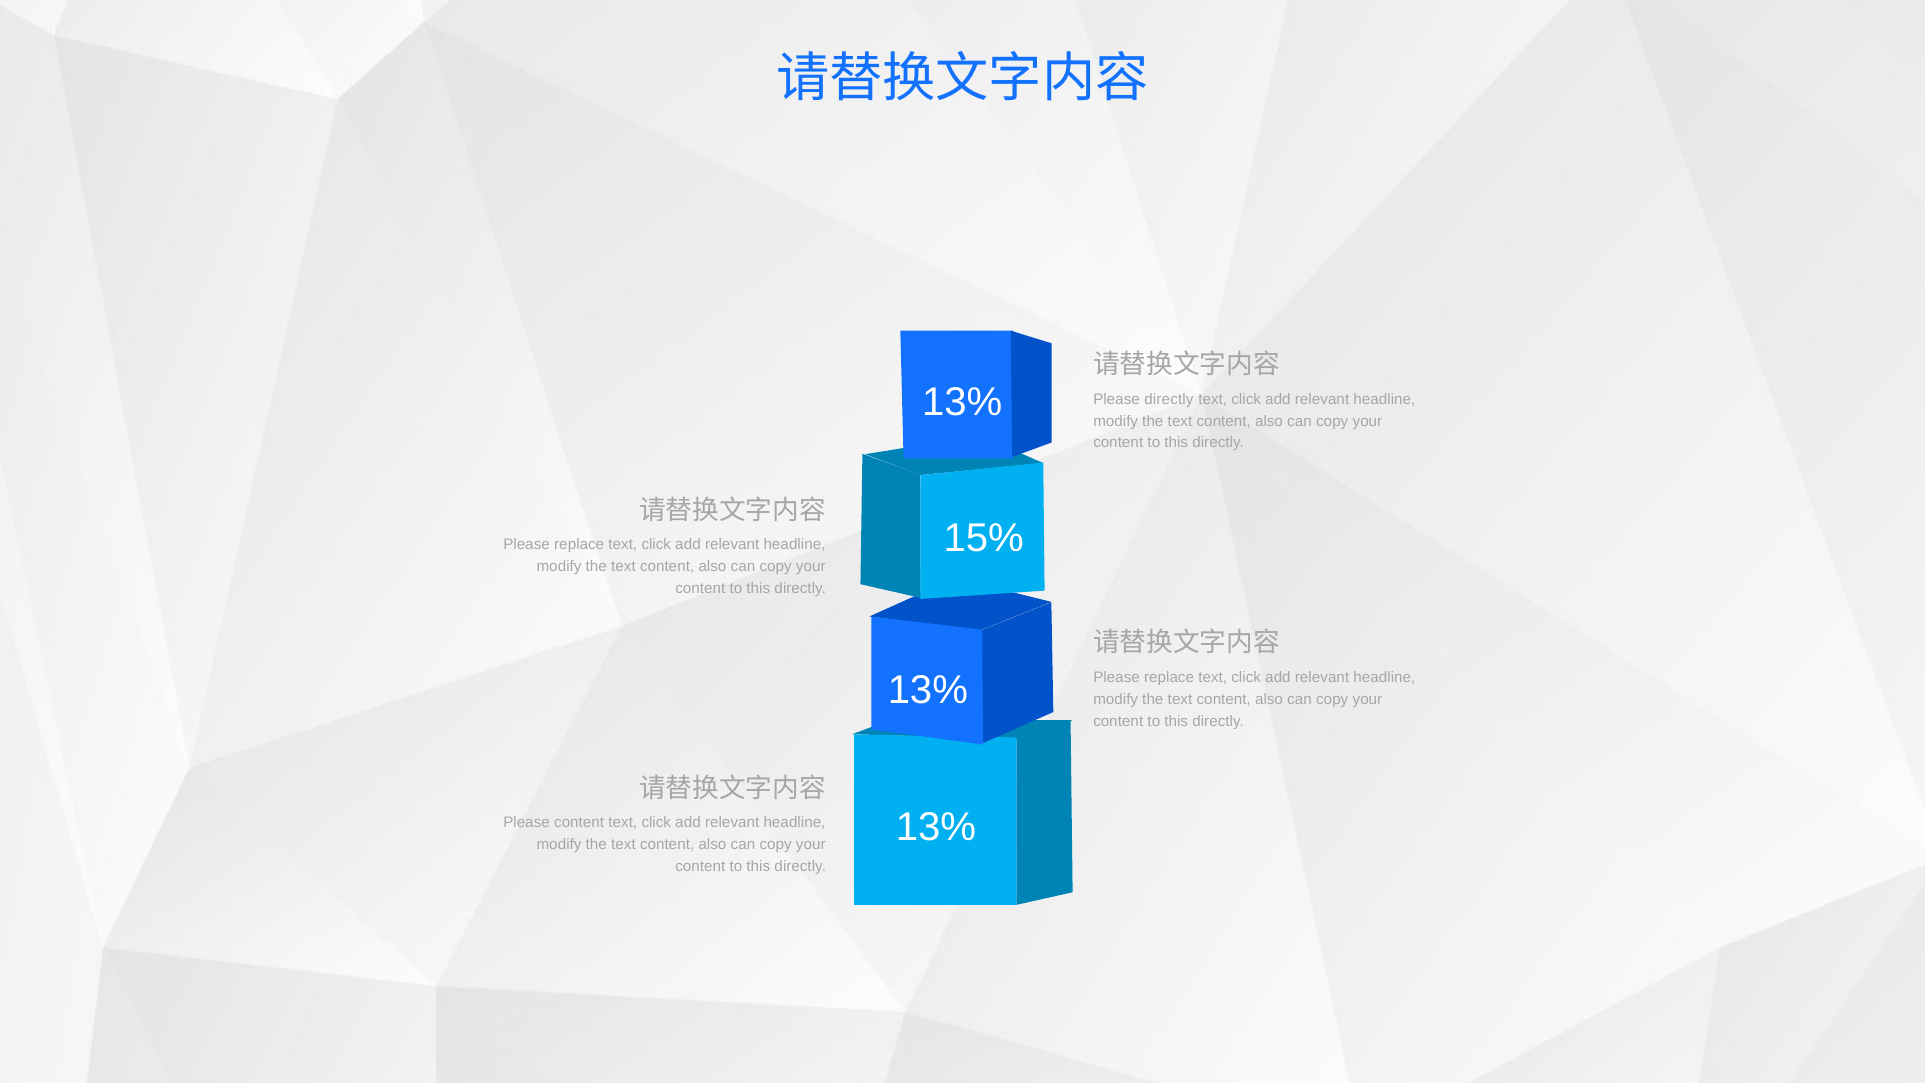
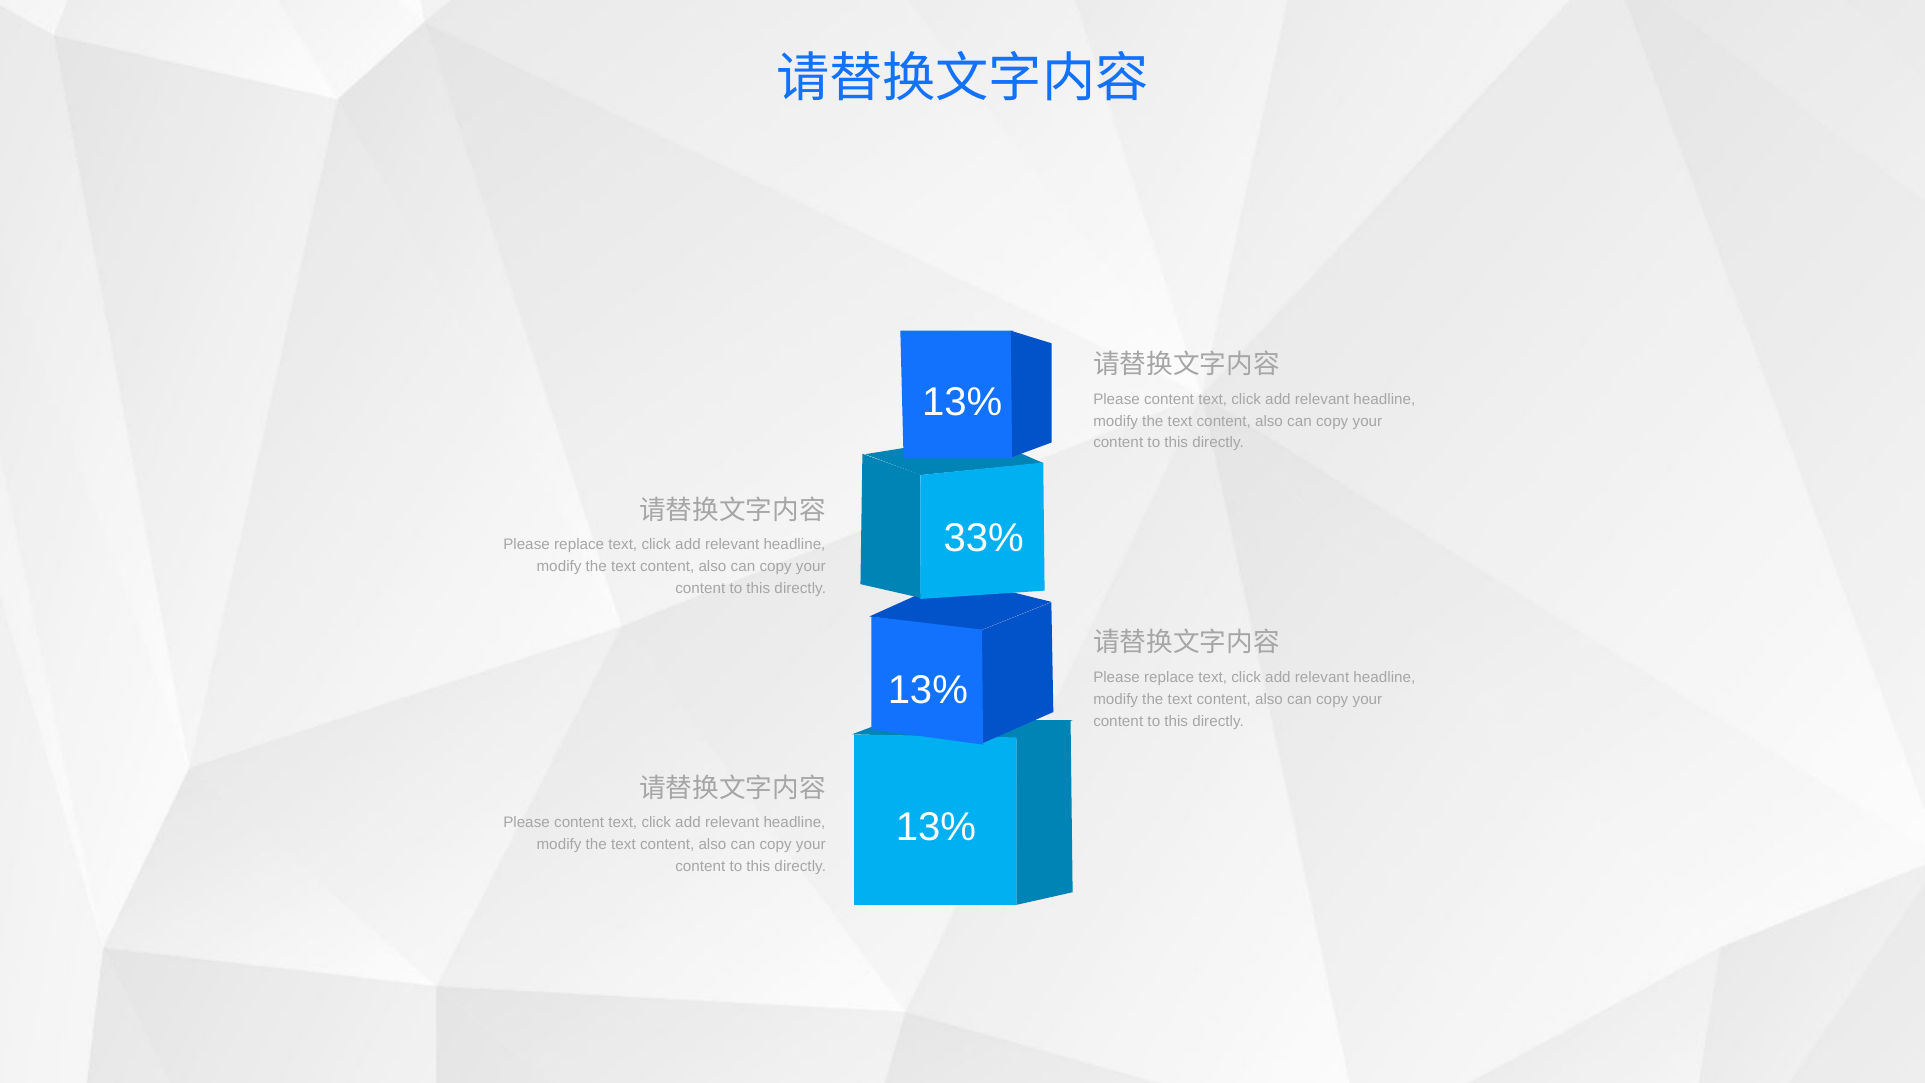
directly at (1169, 399): directly -> content
15%: 15% -> 33%
